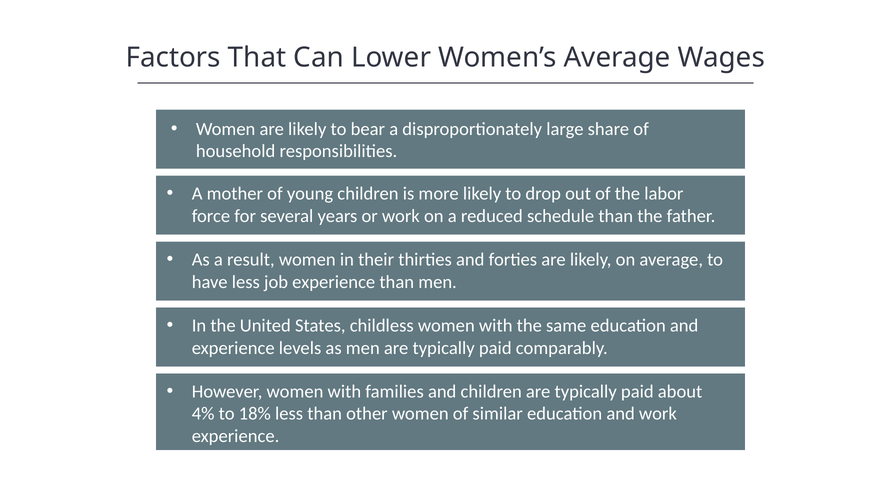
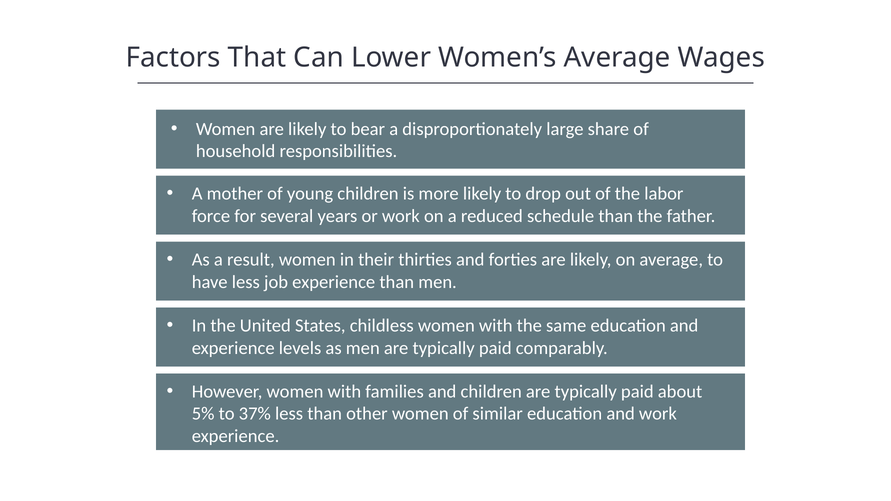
4%: 4% -> 5%
18%: 18% -> 37%
